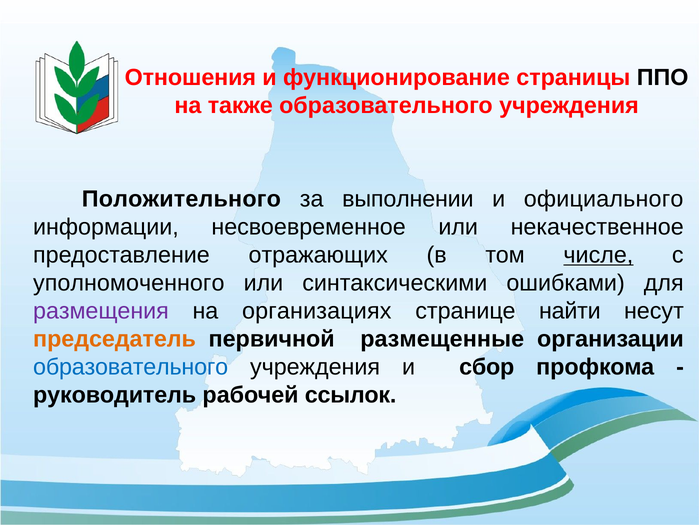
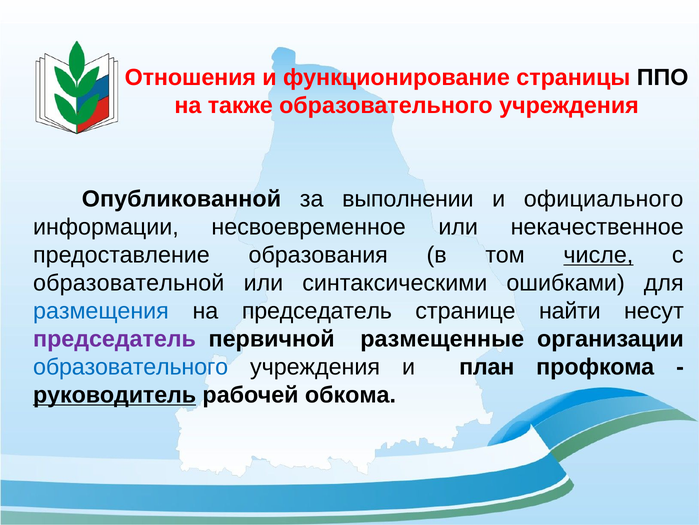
Положительного: Положительного -> Опубликованной
отражающих: отражающих -> образования
уполномоченного: уполномоченного -> образовательной
размещения colour: purple -> blue
на организациях: организациях -> председатель
председатель at (115, 339) colour: orange -> purple
сбор: сбор -> план
руководитель underline: none -> present
ссылок: ссылок -> обкома
